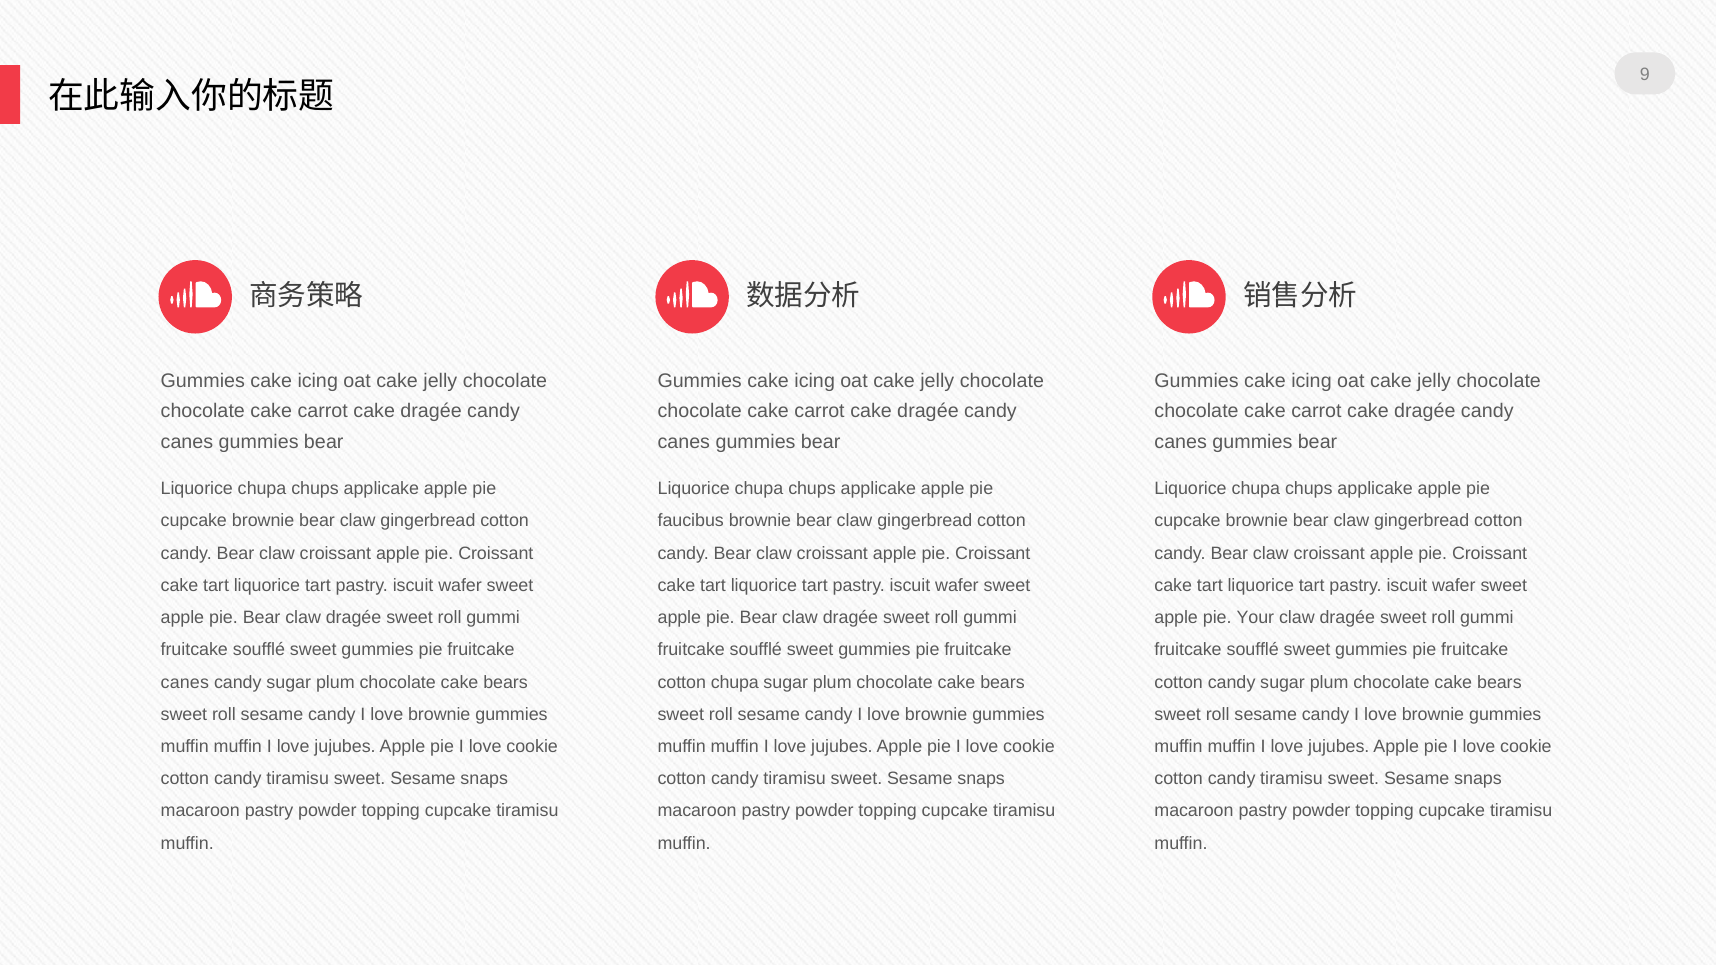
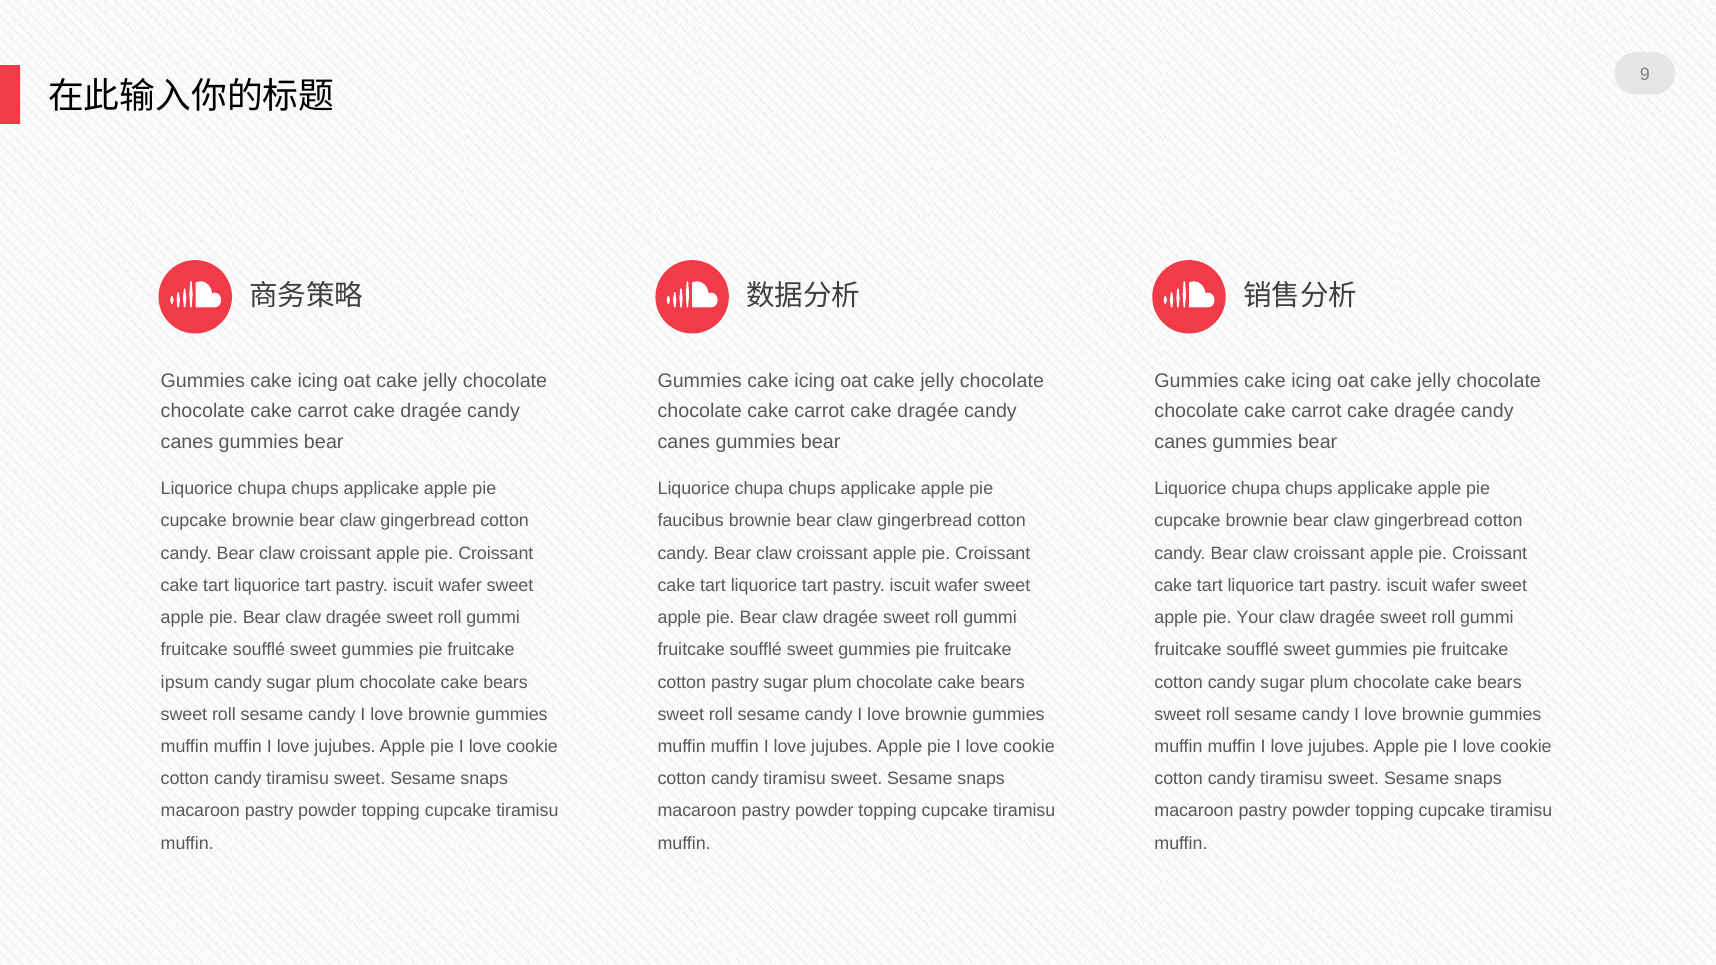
canes at (185, 682): canes -> ipsum
cotton chupa: chupa -> pastry
